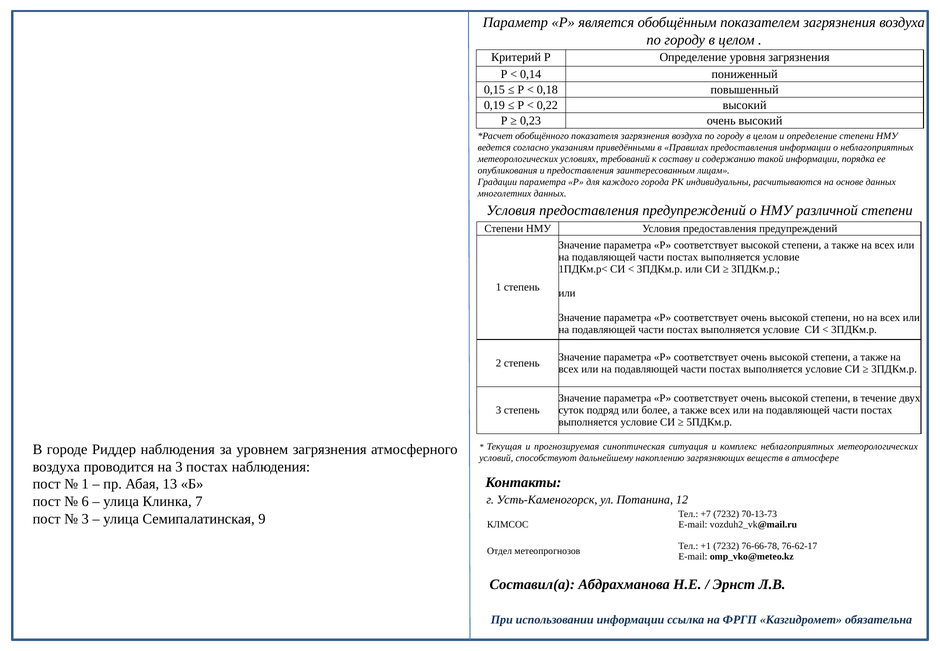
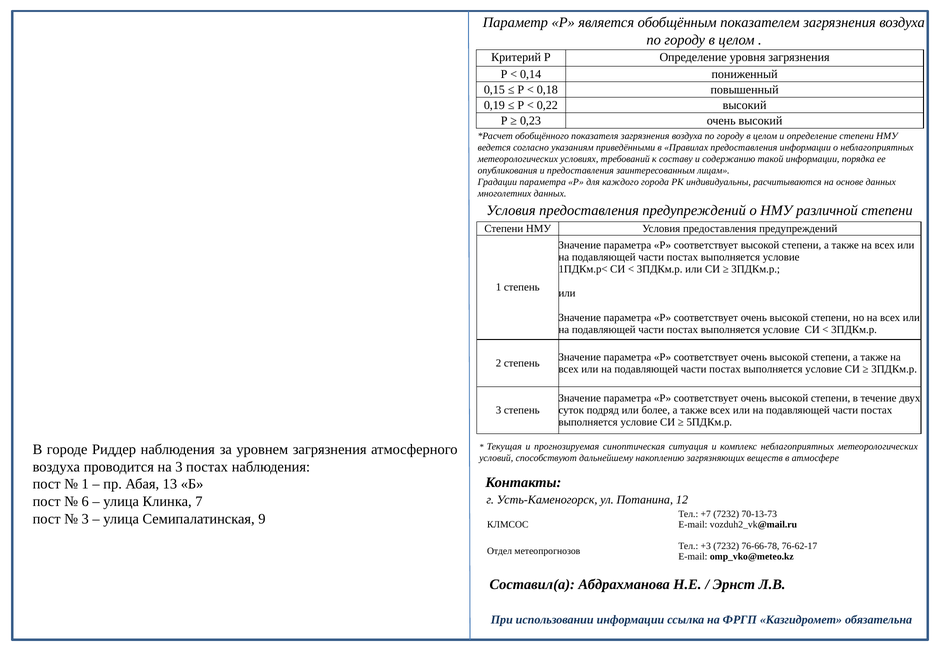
+1: +1 -> +3
